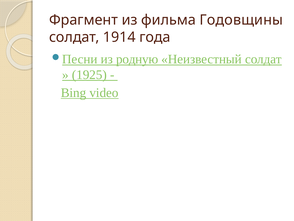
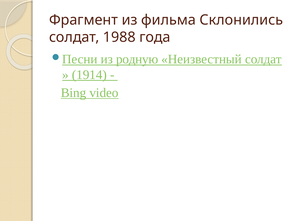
Годовщины: Годовщины -> Склонились
1914: 1914 -> 1988
1925: 1925 -> 1914
